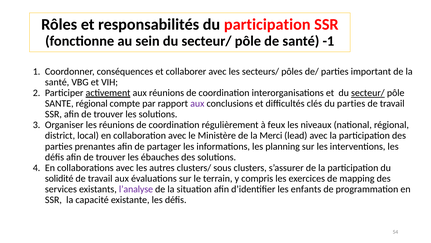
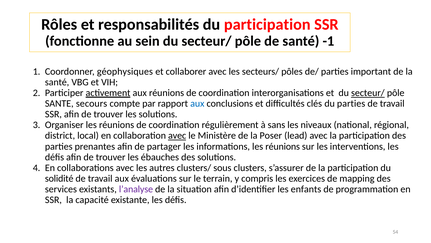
conséquences: conséquences -> géophysiques
SANTE régional: régional -> secours
aux at (197, 103) colour: purple -> blue
feux: feux -> sans
avec at (177, 135) underline: none -> present
Merci: Merci -> Poser
informations les planning: planning -> réunions
